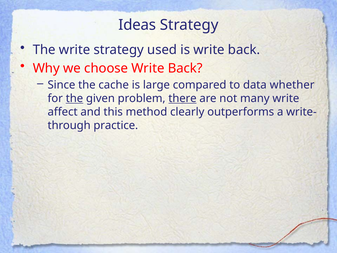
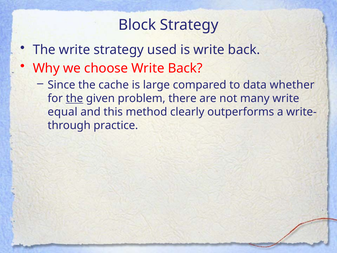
Ideas: Ideas -> Block
there underline: present -> none
affect: affect -> equal
